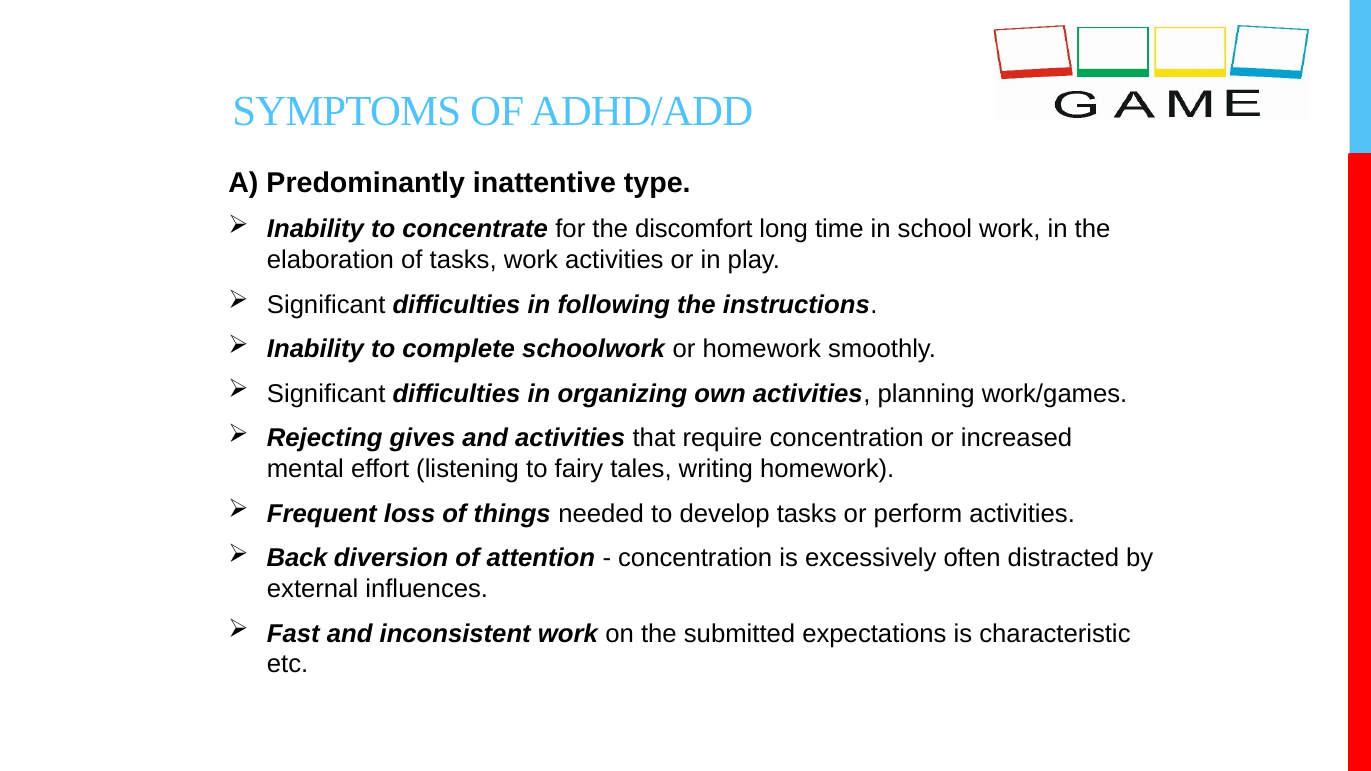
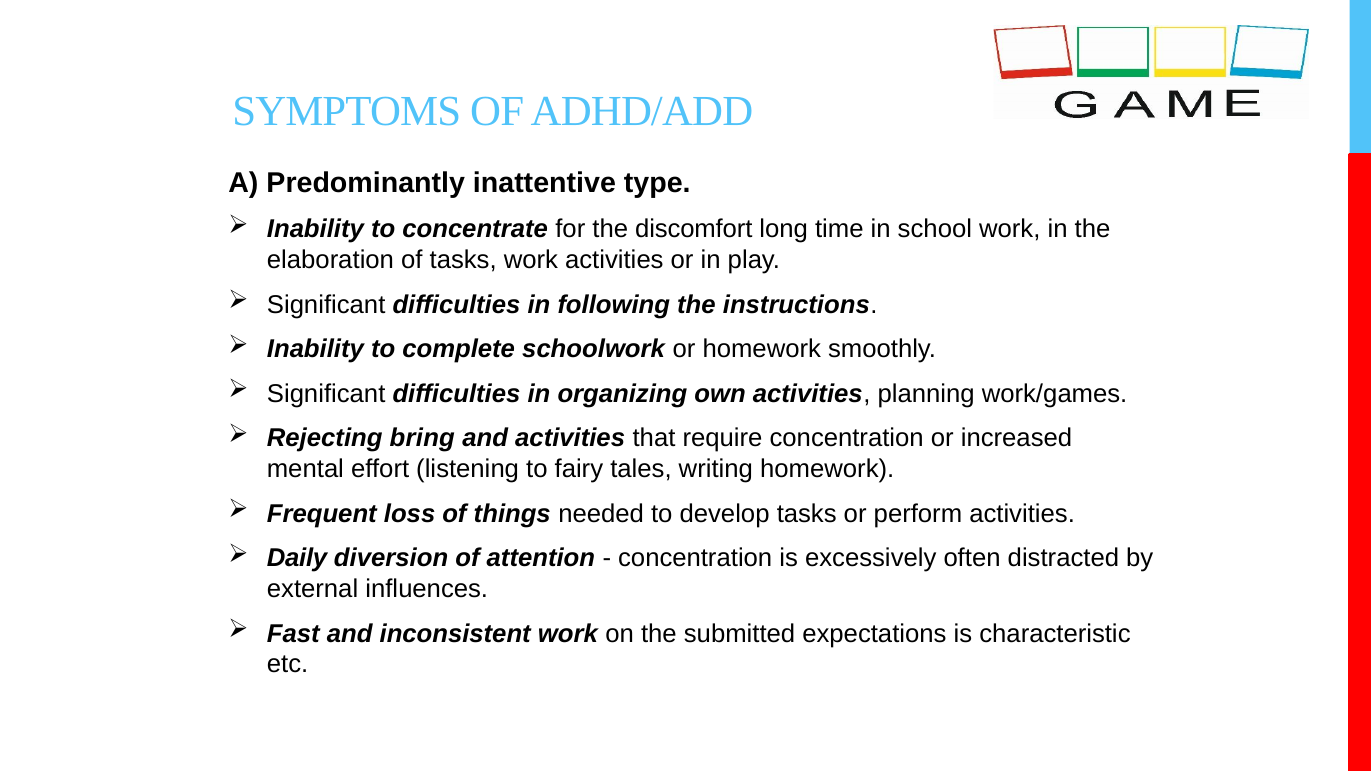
gives: gives -> bring
Back: Back -> Daily
